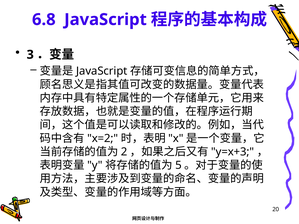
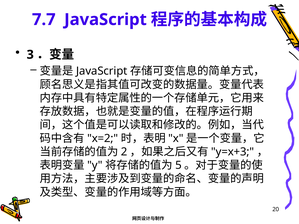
6.8: 6.8 -> 7.7
